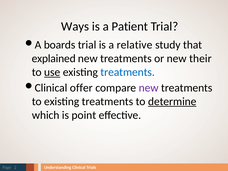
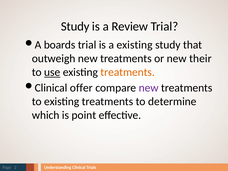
Ways at (75, 26): Ways -> Study
Patient: Patient -> Review
a relative: relative -> existing
explained: explained -> outweigh
treatments at (128, 72) colour: blue -> orange
determine underline: present -> none
